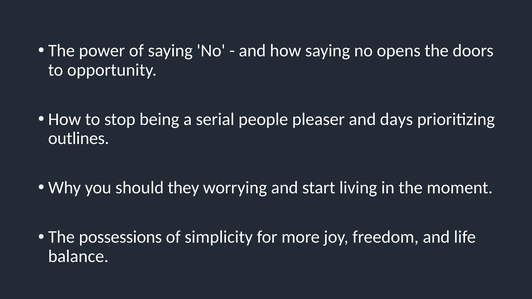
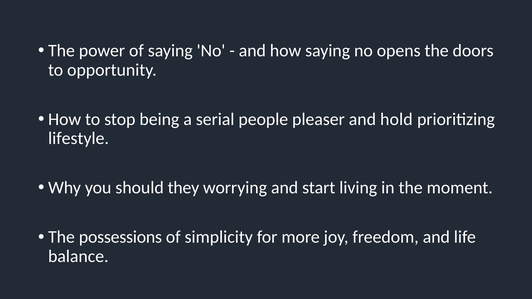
days: days -> hold
outlines: outlines -> lifestyle
